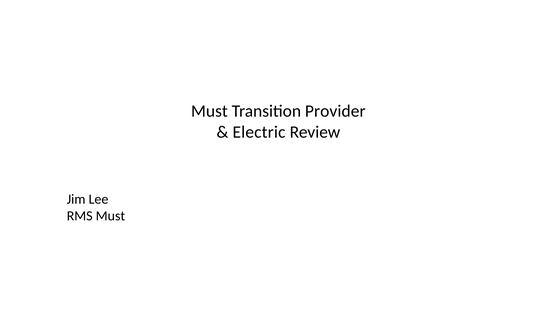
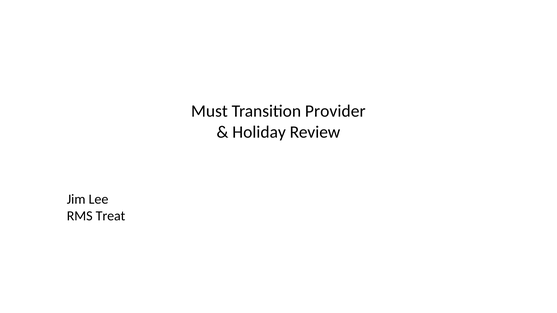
Electric: Electric -> Holiday
RMS Must: Must -> Treat
